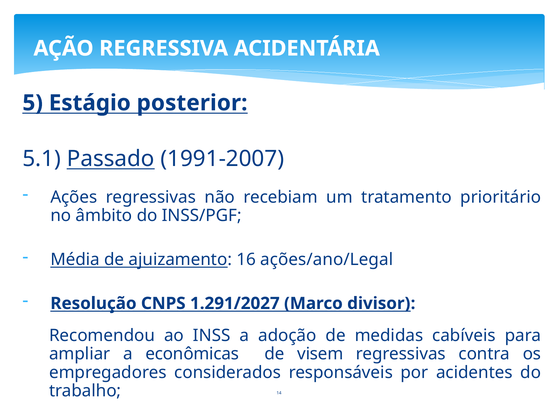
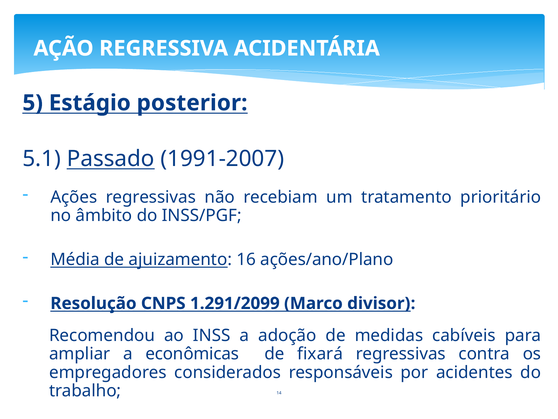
ações/ano/Legal: ações/ano/Legal -> ações/ano/Plano
1.291/2027: 1.291/2027 -> 1.291/2099
visem: visem -> fixará
